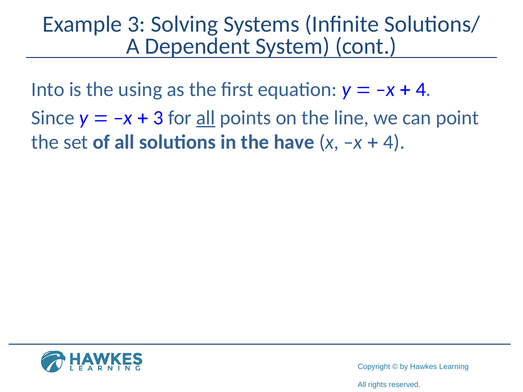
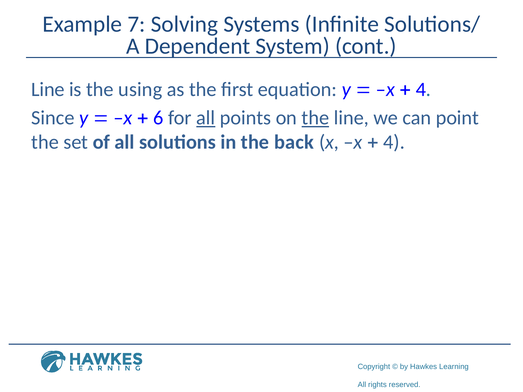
Example 3: 3 -> 7
Into at (48, 89): Into -> Line
3 at (158, 118): 3 -> 6
the at (315, 118) underline: none -> present
have: have -> back
